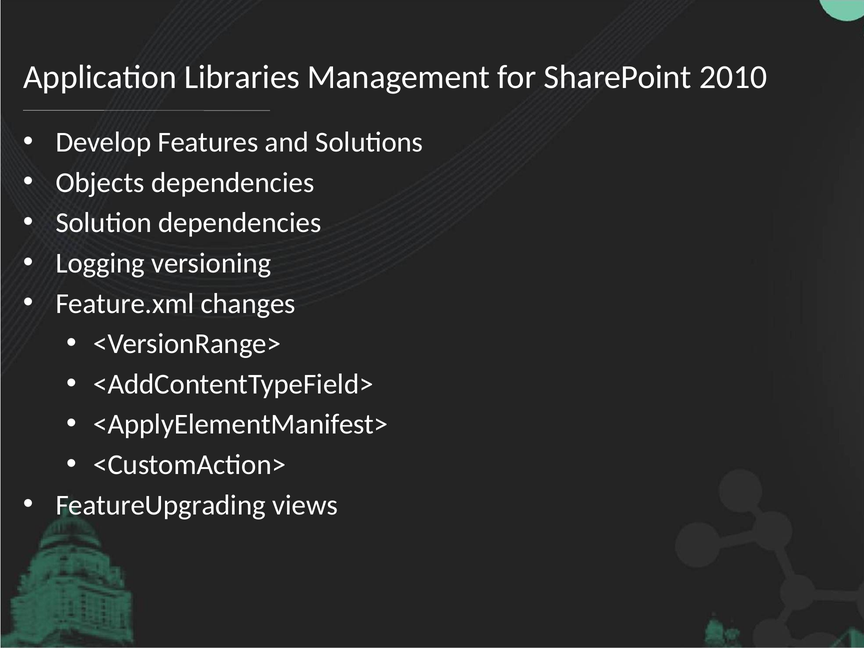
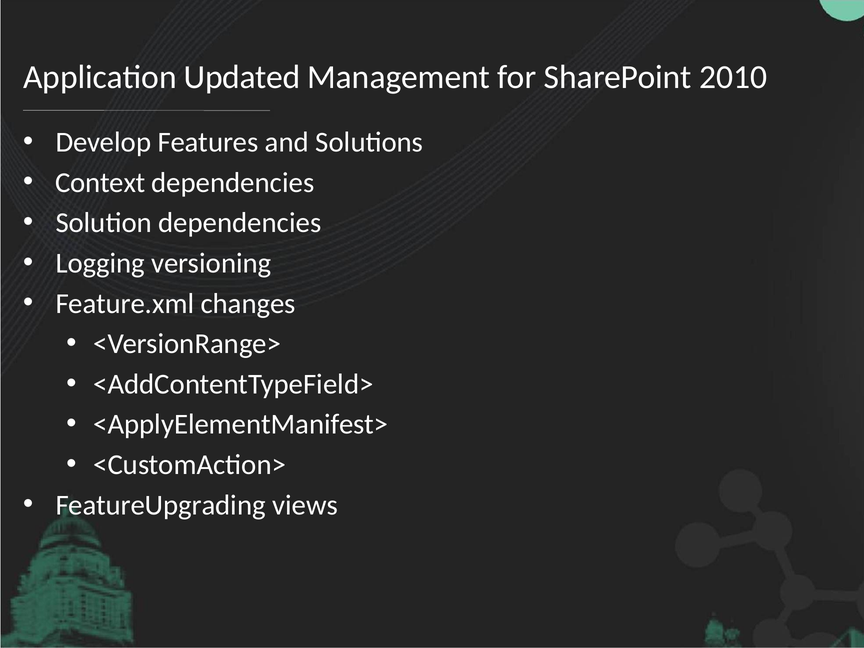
Libraries: Libraries -> Updated
Objects: Objects -> Context
